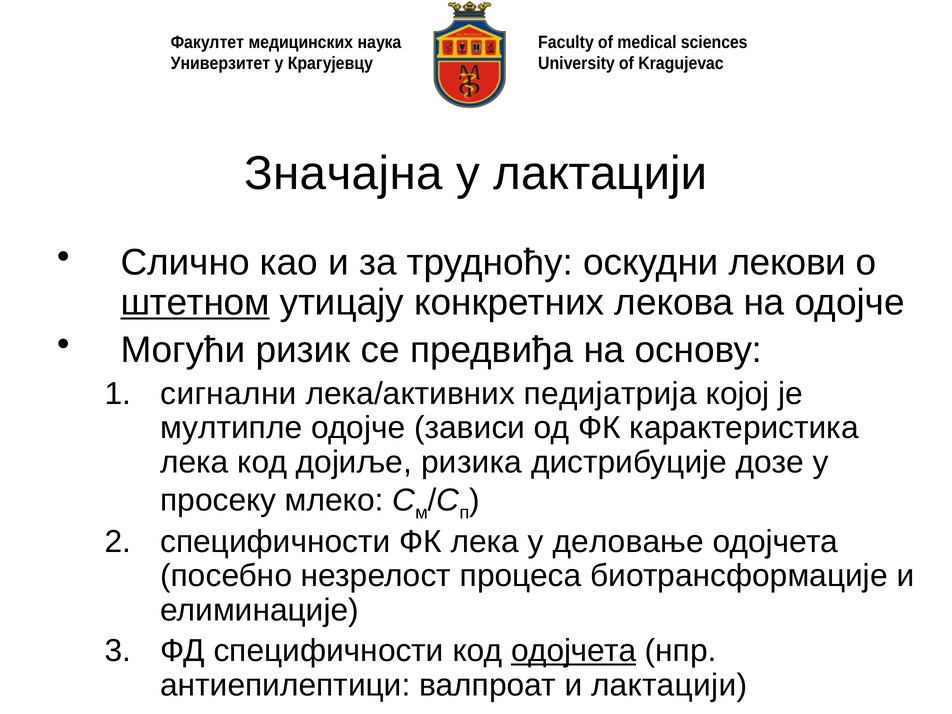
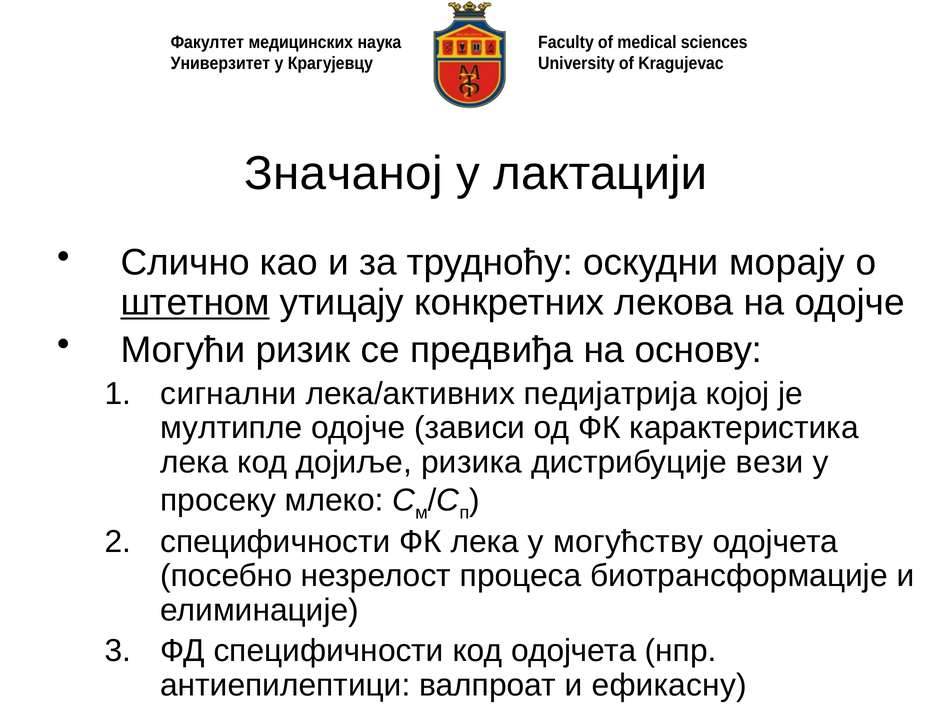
Значајна: Значајна -> Значаној
лекови: лекови -> морају
дозе: дозе -> вези
деловање: деловање -> могућству
одојчета at (574, 651) underline: present -> none
и лактацији: лактацији -> ефикасну
